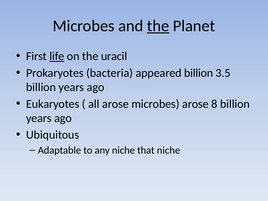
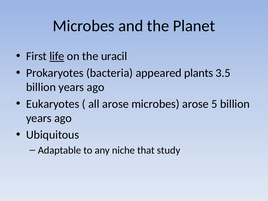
the at (158, 26) underline: present -> none
appeared billion: billion -> plants
8: 8 -> 5
that niche: niche -> study
